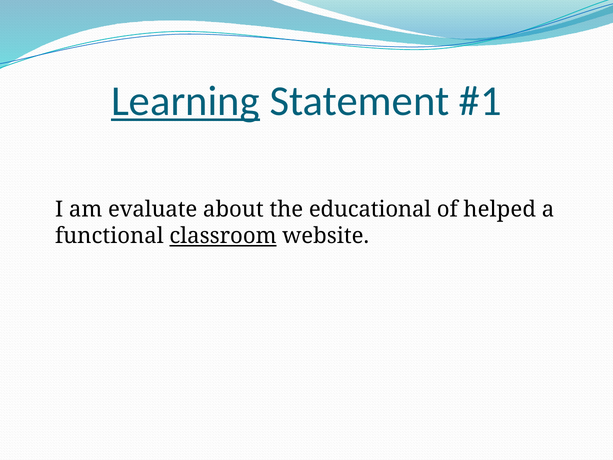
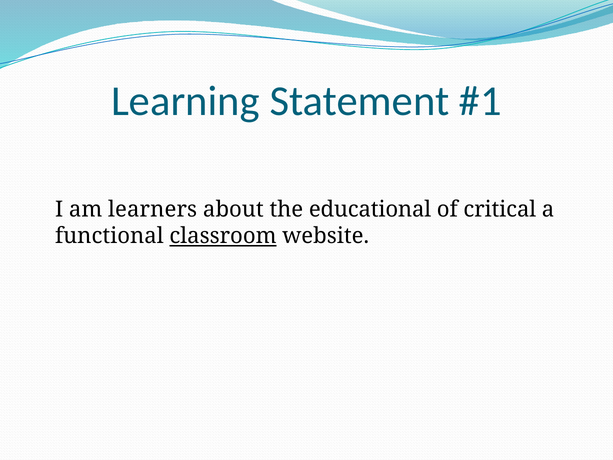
Learning underline: present -> none
evaluate: evaluate -> learners
helped: helped -> critical
